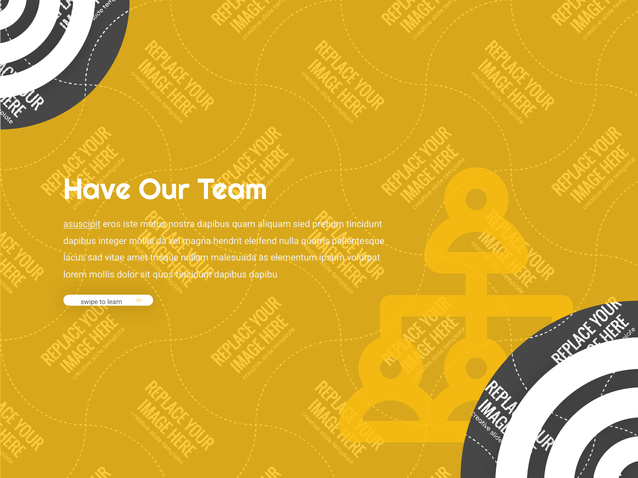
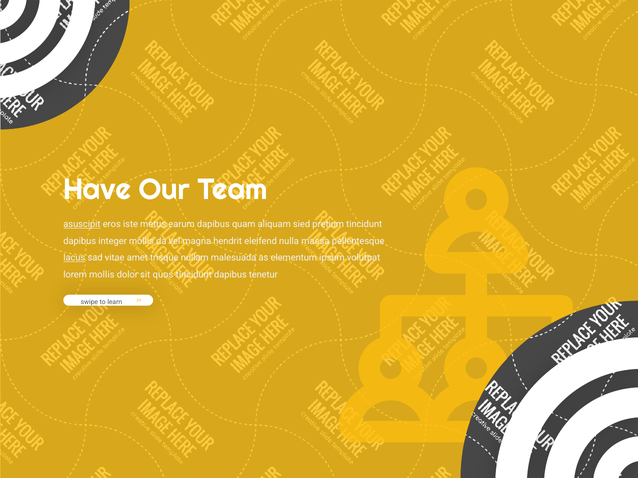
nostra: nostra -> earum
quams: quams -> massa
lacus underline: none -> present
dapibu: dapibu -> tenetur
